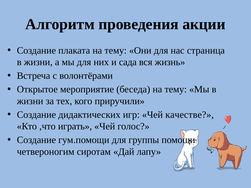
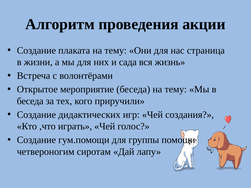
жизни at (30, 101): жизни -> беседа
качестве: качестве -> создания
